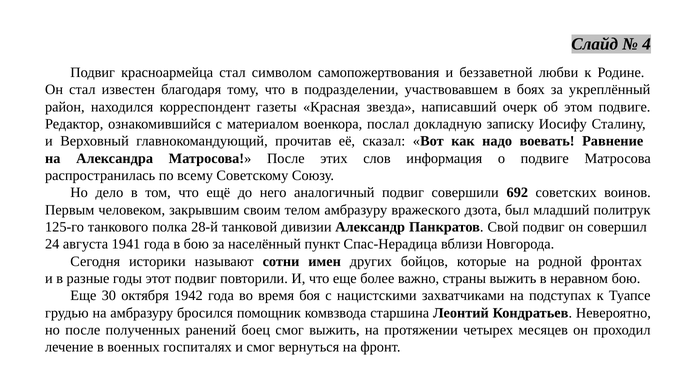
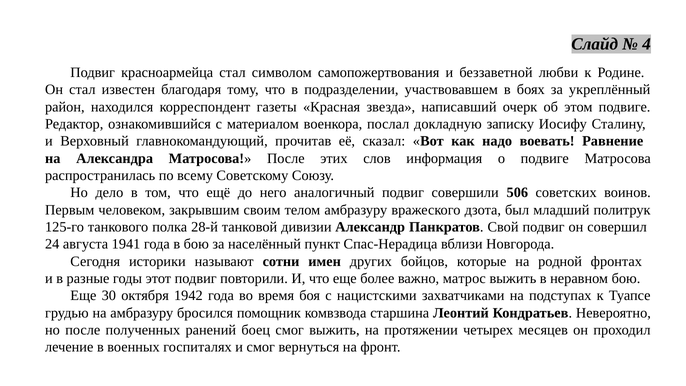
692: 692 -> 506
страны: страны -> матрос
